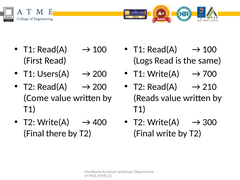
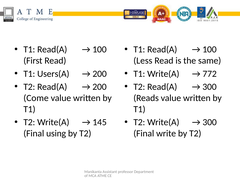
Logs: Logs -> Less
700: 700 -> 772
210 at (210, 87): 210 -> 300
400: 400 -> 145
there: there -> using
